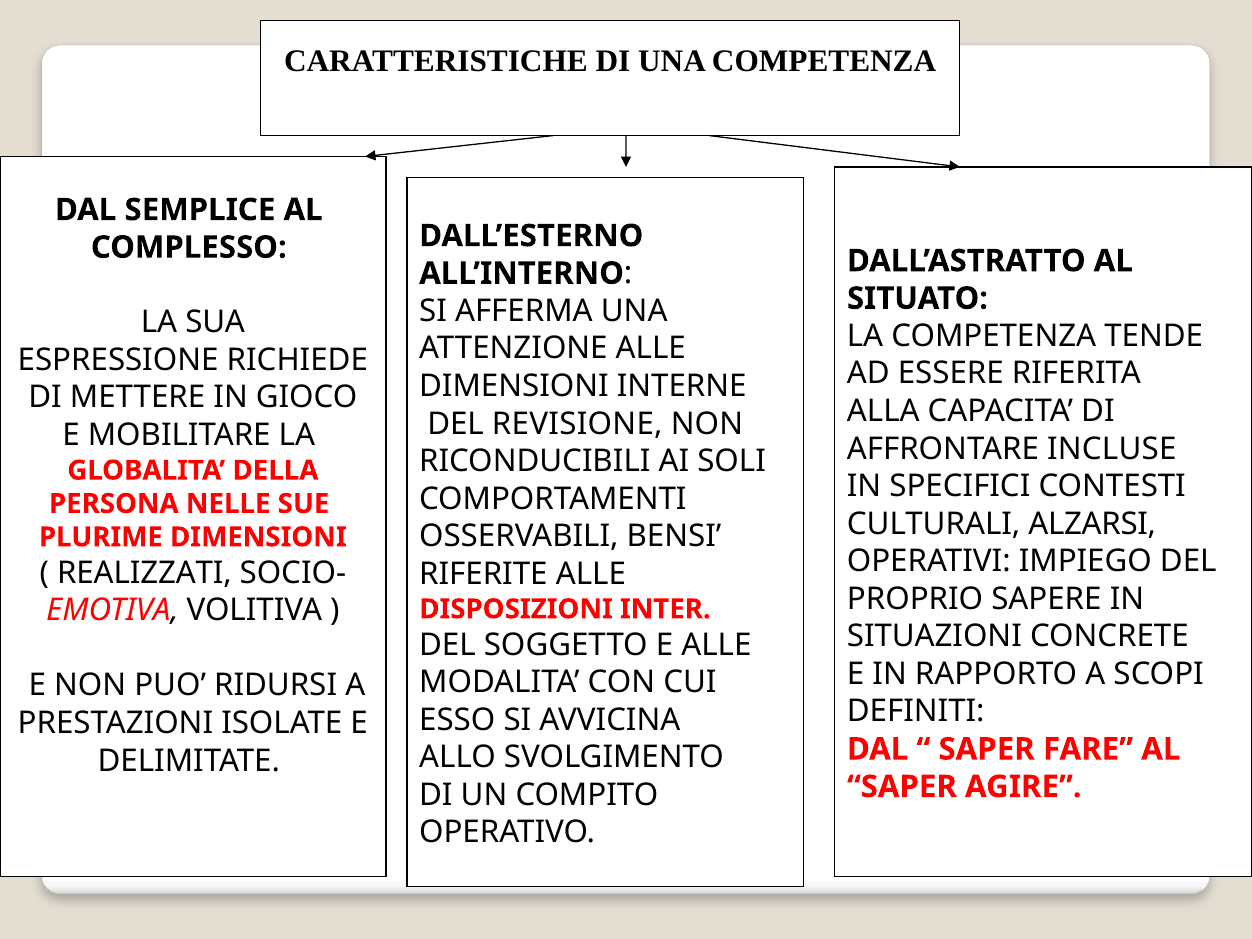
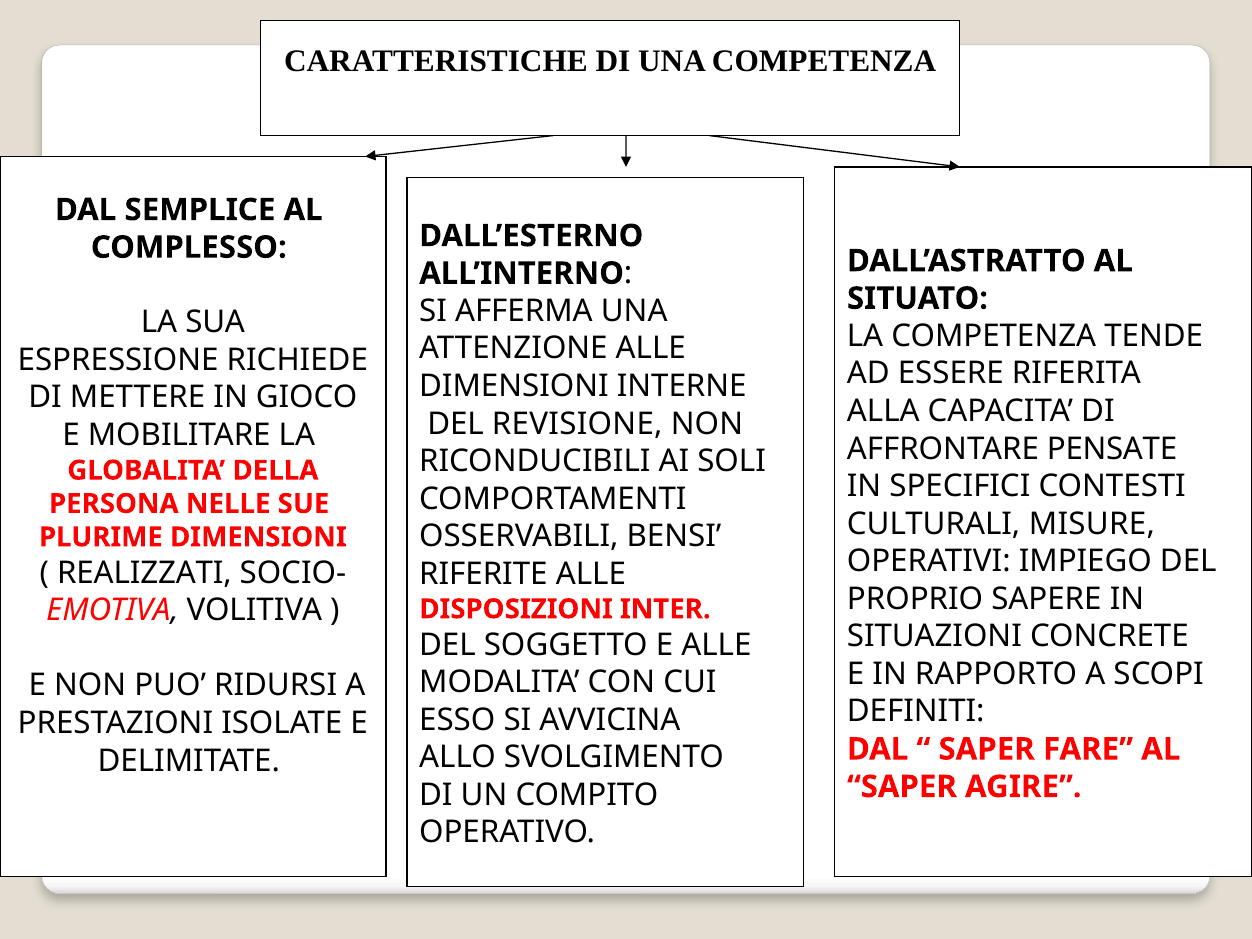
INCLUSE: INCLUSE -> PENSATE
ALZARSI: ALZARSI -> MISURE
